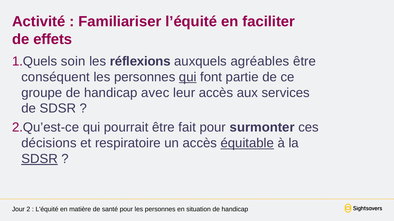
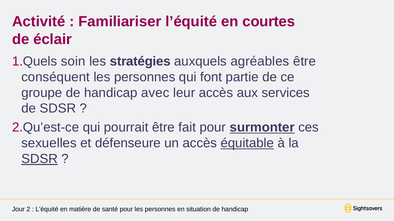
faciliter: faciliter -> courtes
effets: effets -> éclair
réflexions: réflexions -> stratégies
qui at (188, 77) underline: present -> none
surmonter underline: none -> present
décisions: décisions -> sexuelles
respiratoire: respiratoire -> défenseure
